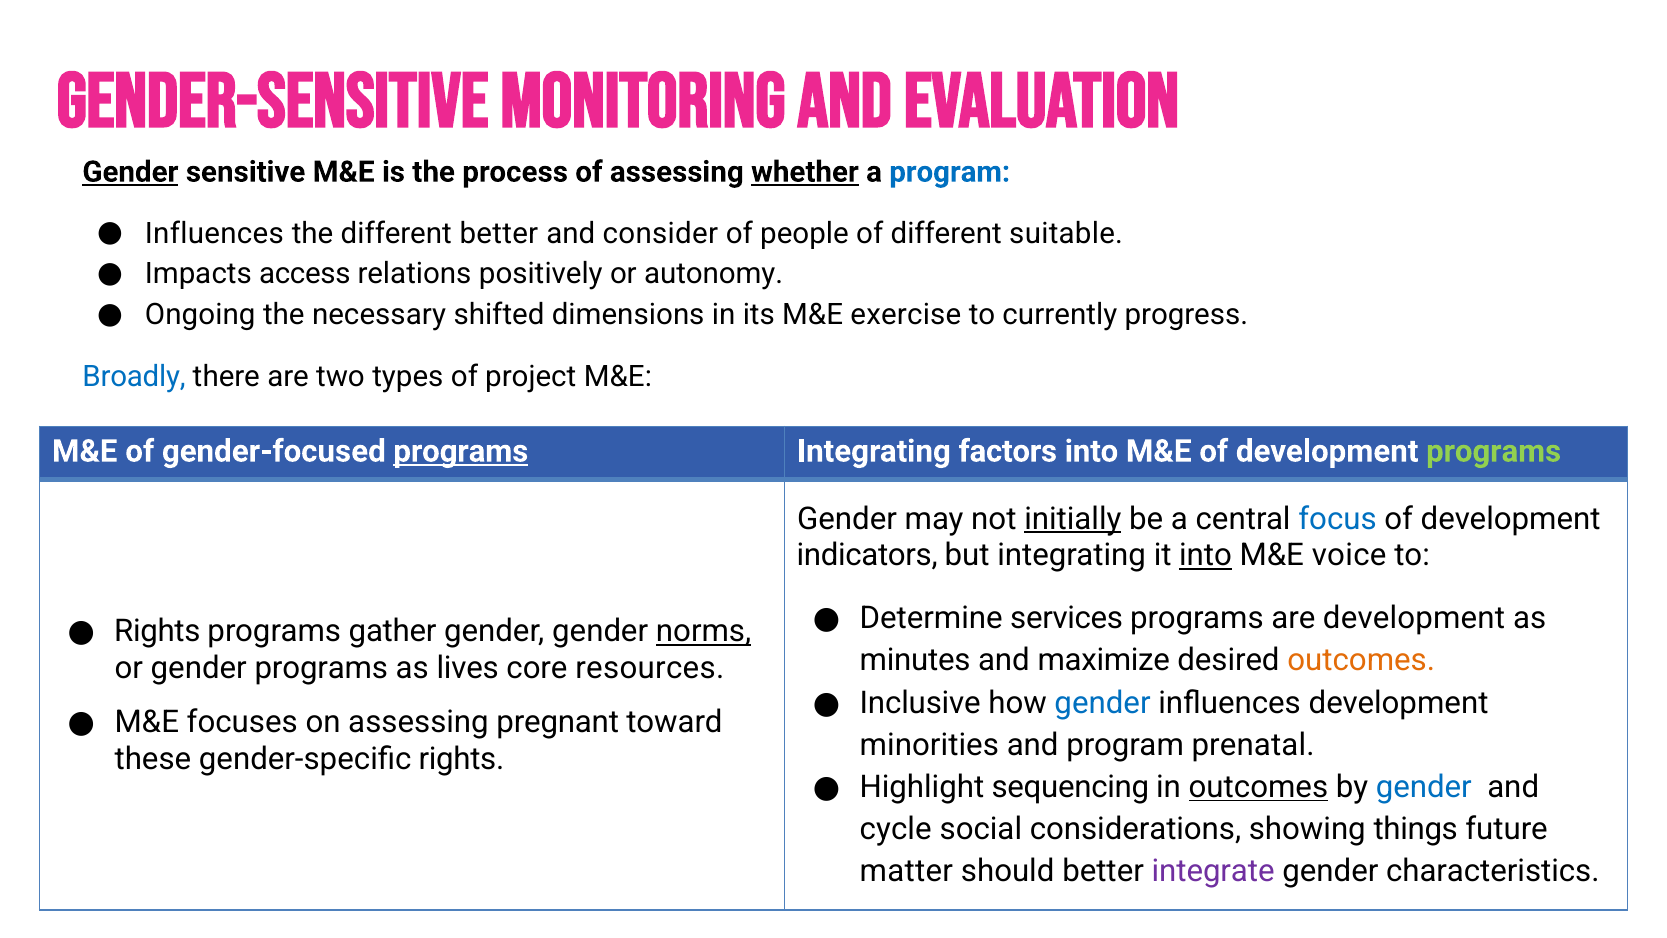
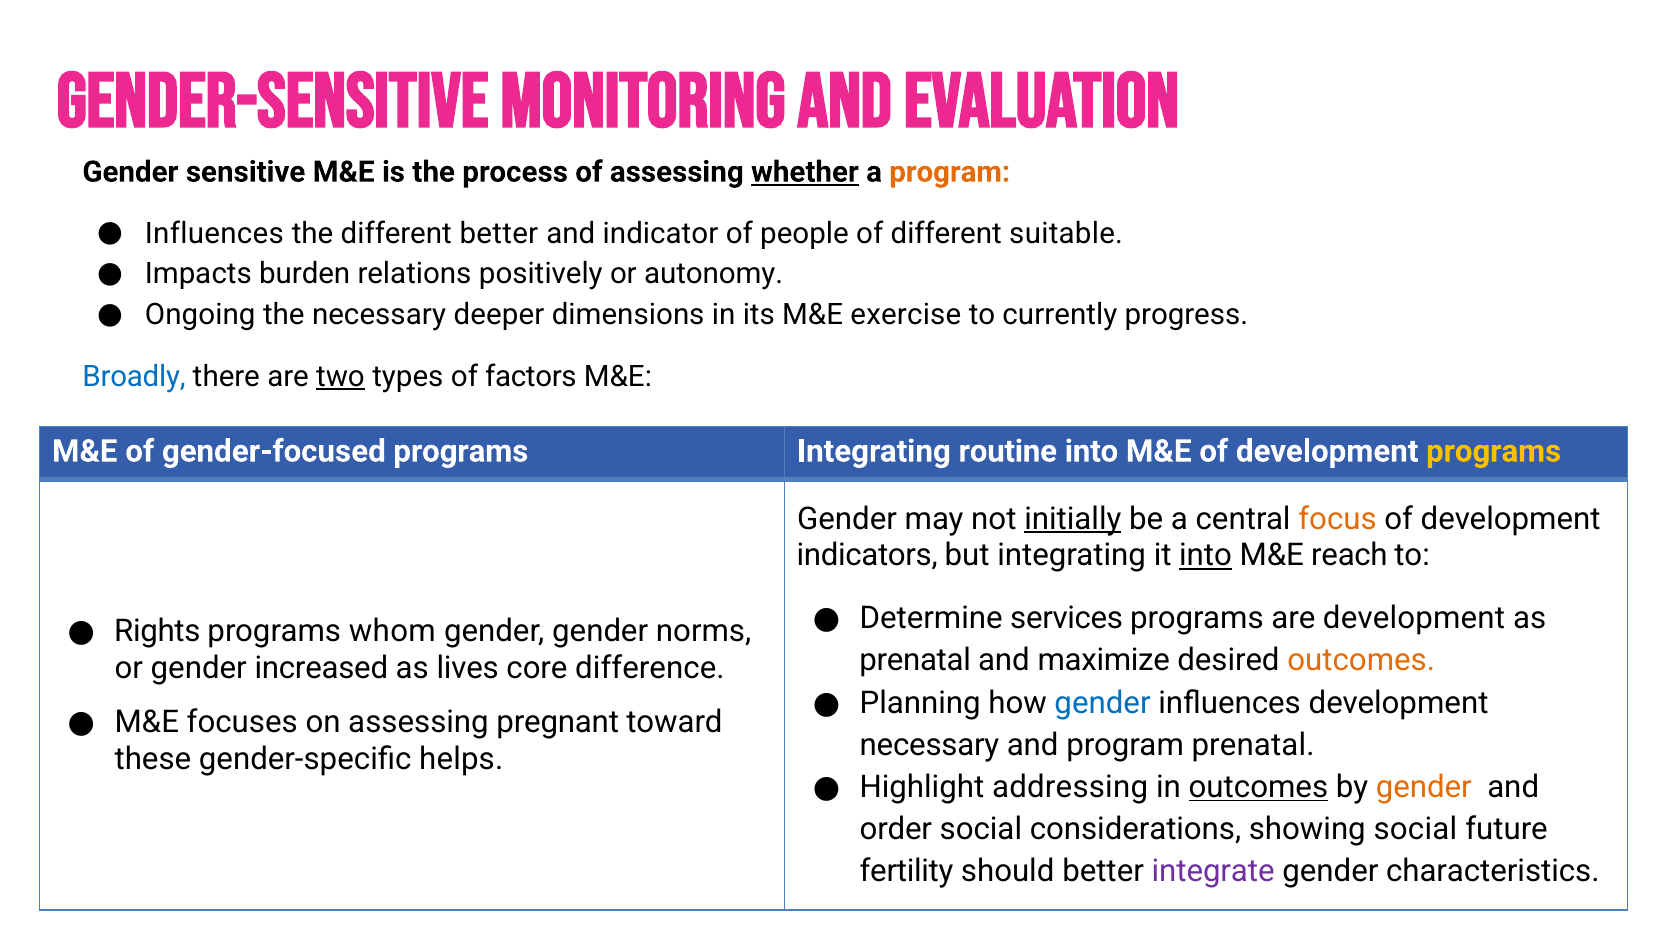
Gender at (130, 172) underline: present -> none
program at (950, 172) colour: blue -> orange
consider: consider -> indicator
access: access -> burden
shifted: shifted -> deeper
two underline: none -> present
project: project -> factors
programs at (461, 451) underline: present -> none
factors: factors -> routine
programs at (1494, 451) colour: light green -> yellow
focus colour: blue -> orange
voice: voice -> reach
gather: gather -> whom
norms underline: present -> none
minutes at (915, 660): minutes -> prenatal
gender programs: programs -> increased
resources: resources -> difference
Inclusive: Inclusive -> Planning
minorities at (929, 745): minorities -> necessary
gender-specific rights: rights -> helps
sequencing: sequencing -> addressing
gender at (1424, 787) colour: blue -> orange
cycle: cycle -> order
showing things: things -> social
matter: matter -> fertility
